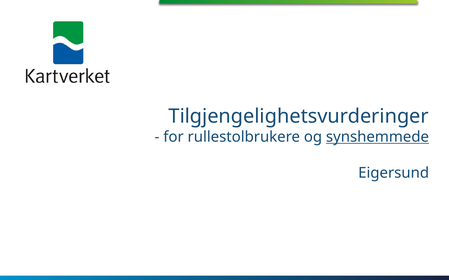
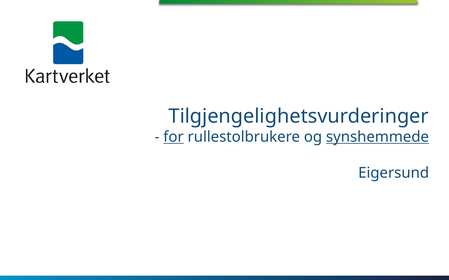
for underline: none -> present
